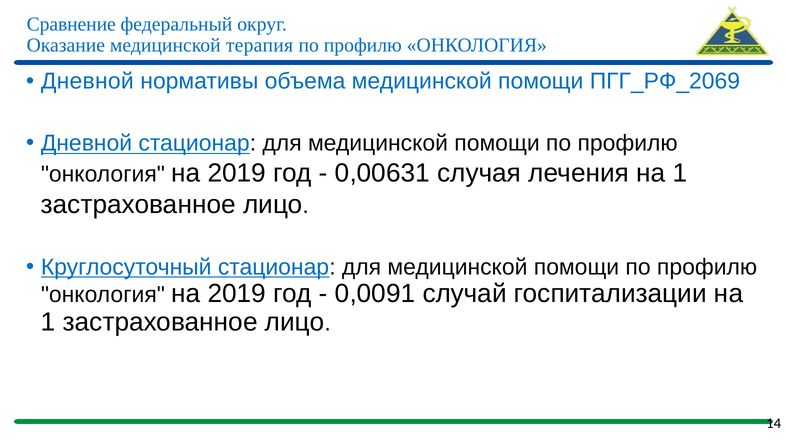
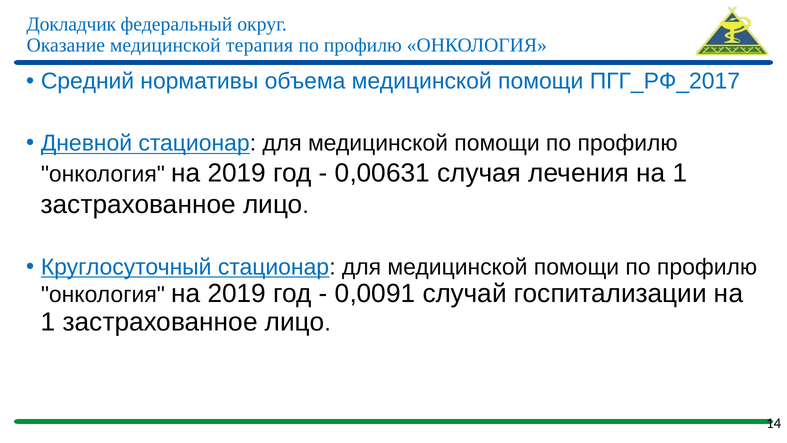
Сравнение: Сравнение -> Докладчик
Дневной at (87, 81): Дневной -> Средний
ПГГ_РФ_2069: ПГГ_РФ_2069 -> ПГГ_РФ_2017
